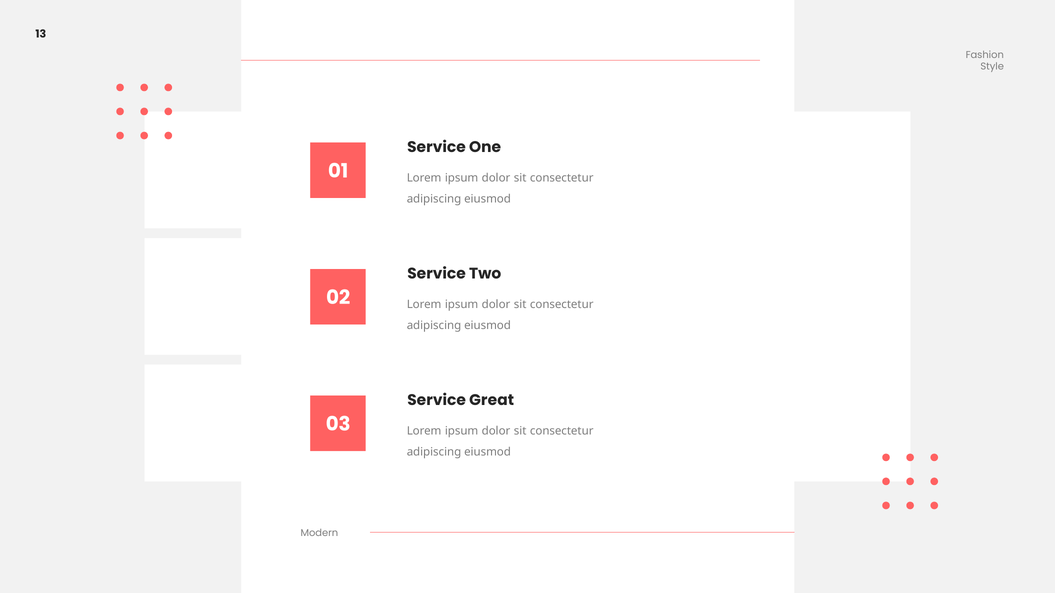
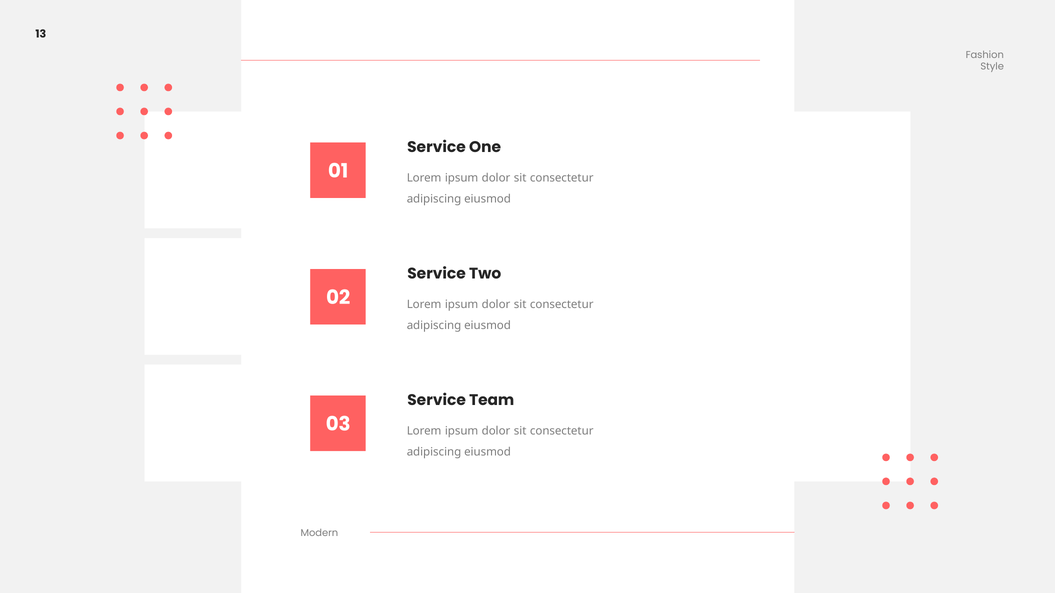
Great: Great -> Team
